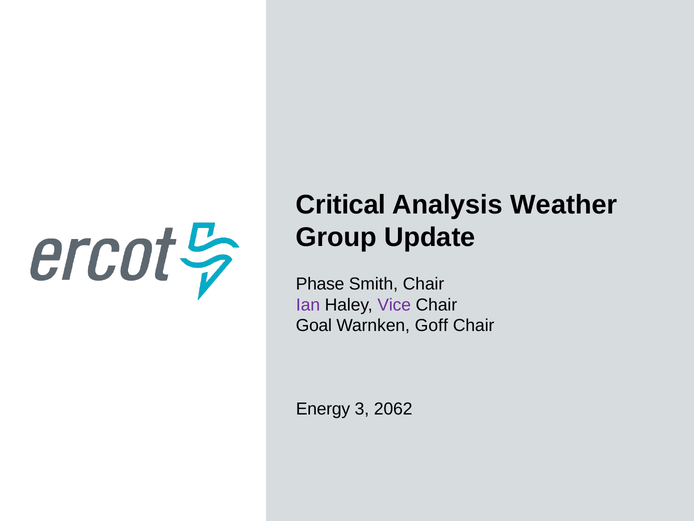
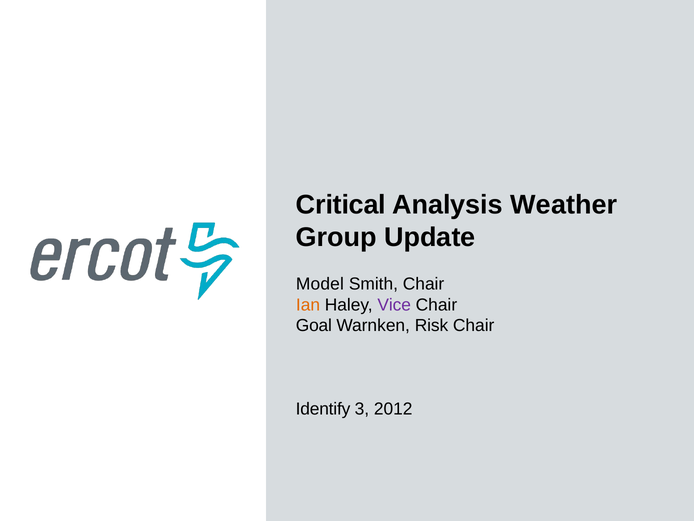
Phase: Phase -> Model
Ian colour: purple -> orange
Goff: Goff -> Risk
Energy: Energy -> Identify
2062: 2062 -> 2012
